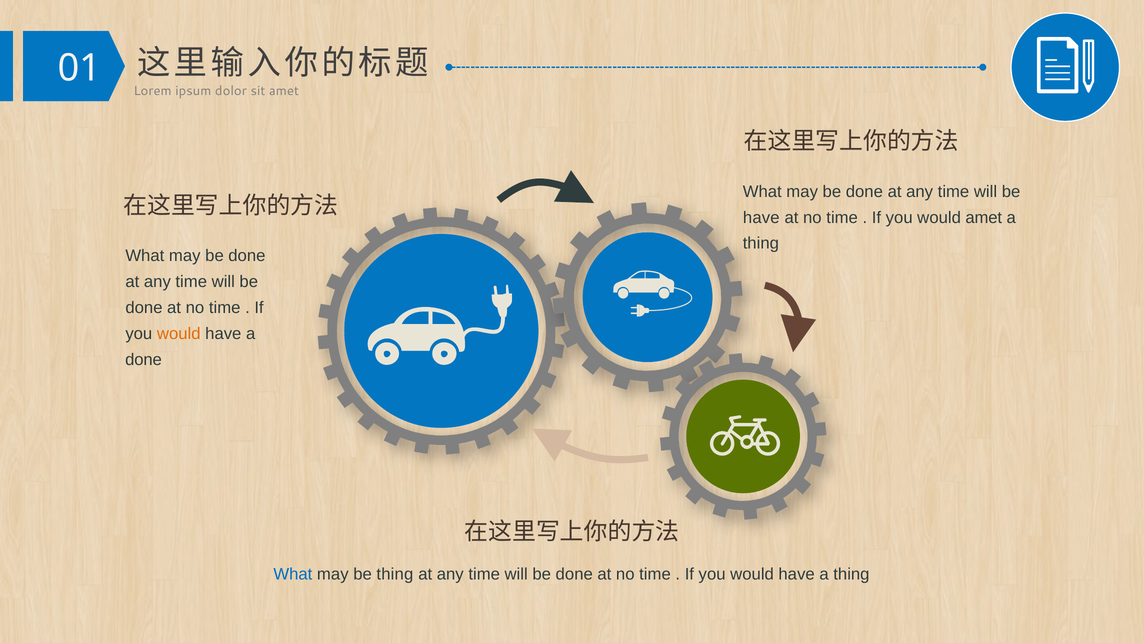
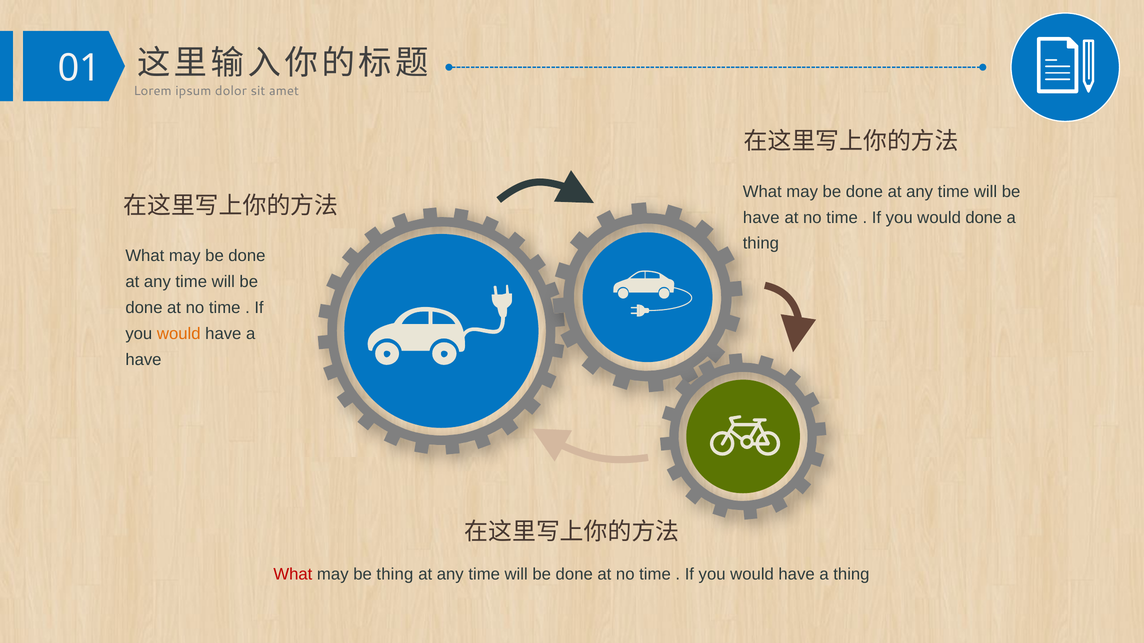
would amet: amet -> done
done at (144, 360): done -> have
What at (293, 575) colour: blue -> red
